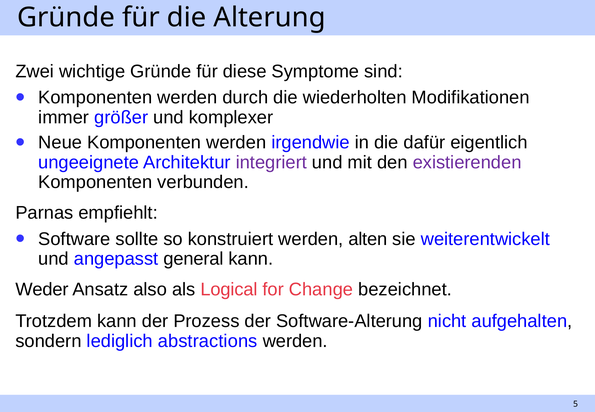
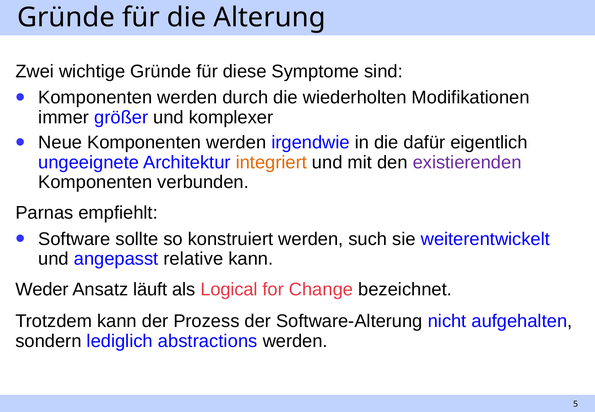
integriert colour: purple -> orange
alten: alten -> such
general: general -> relative
also: also -> läuft
